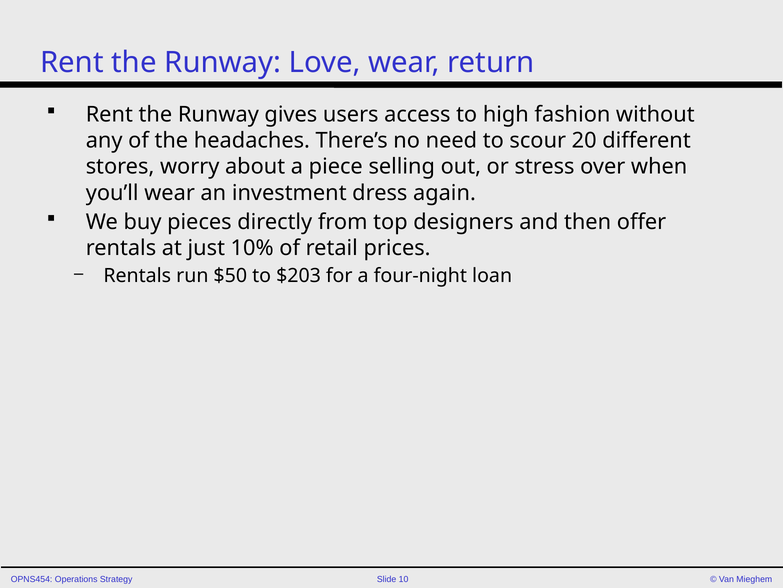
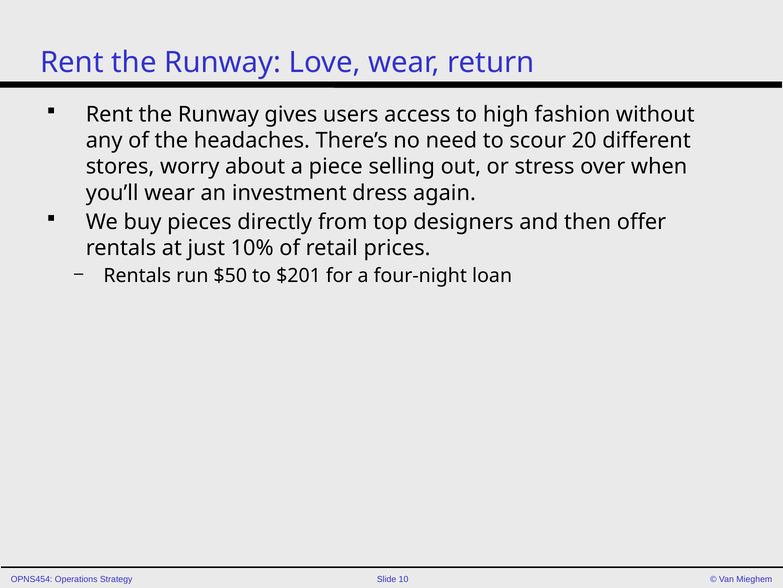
$203: $203 -> $201
